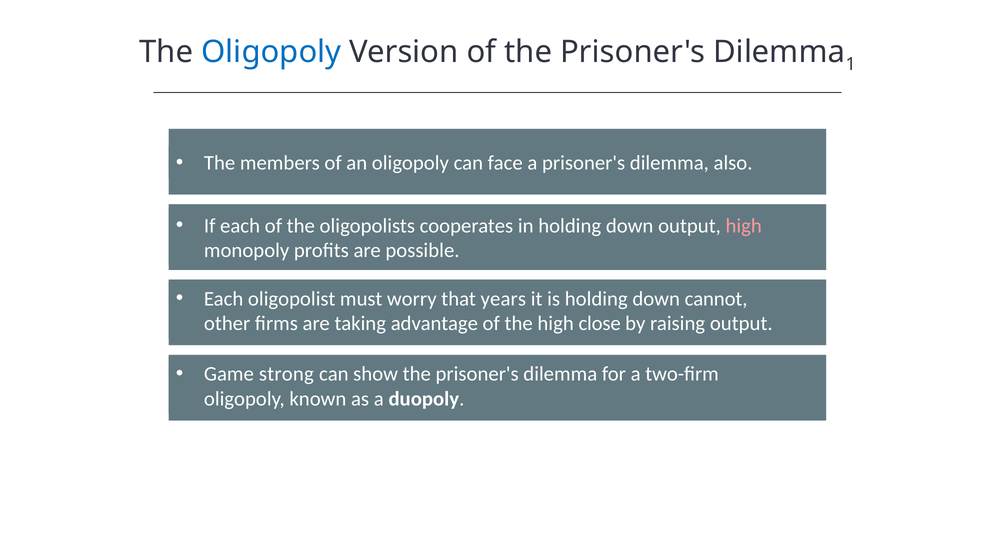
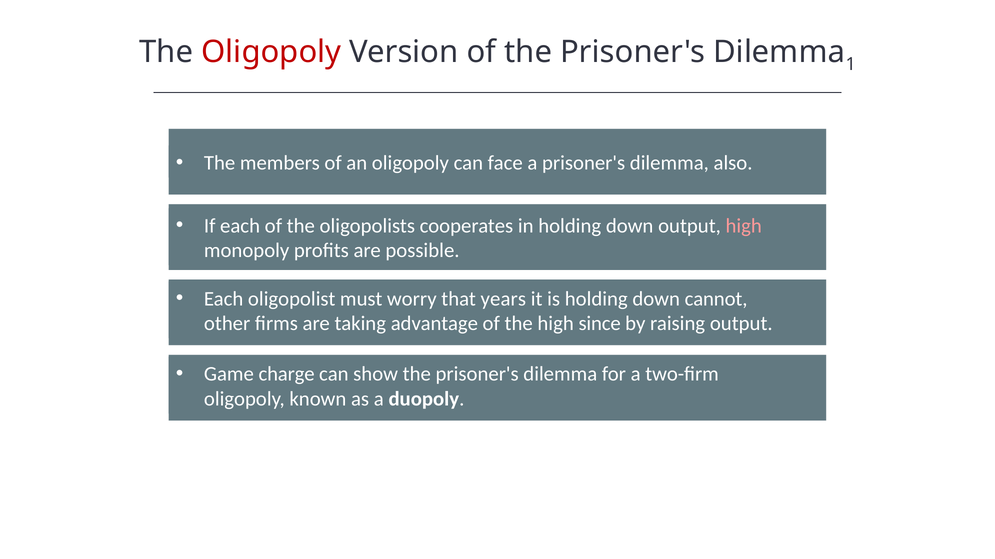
Oligopoly at (271, 52) colour: blue -> red
close: close -> since
strong: strong -> charge
